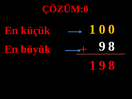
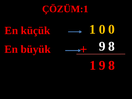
ÇÖZÜM:0: ÇÖZÜM:0 -> ÇÖZÜM:1
